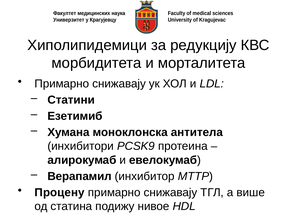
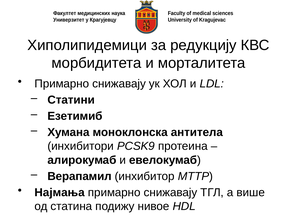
Процену: Процену -> Најмања
